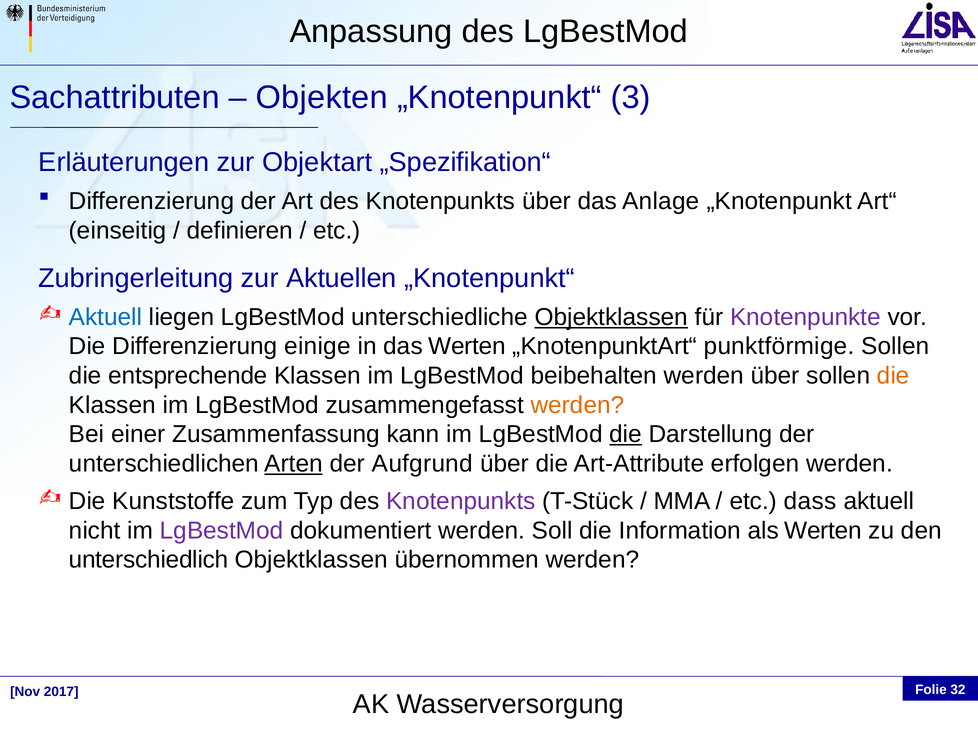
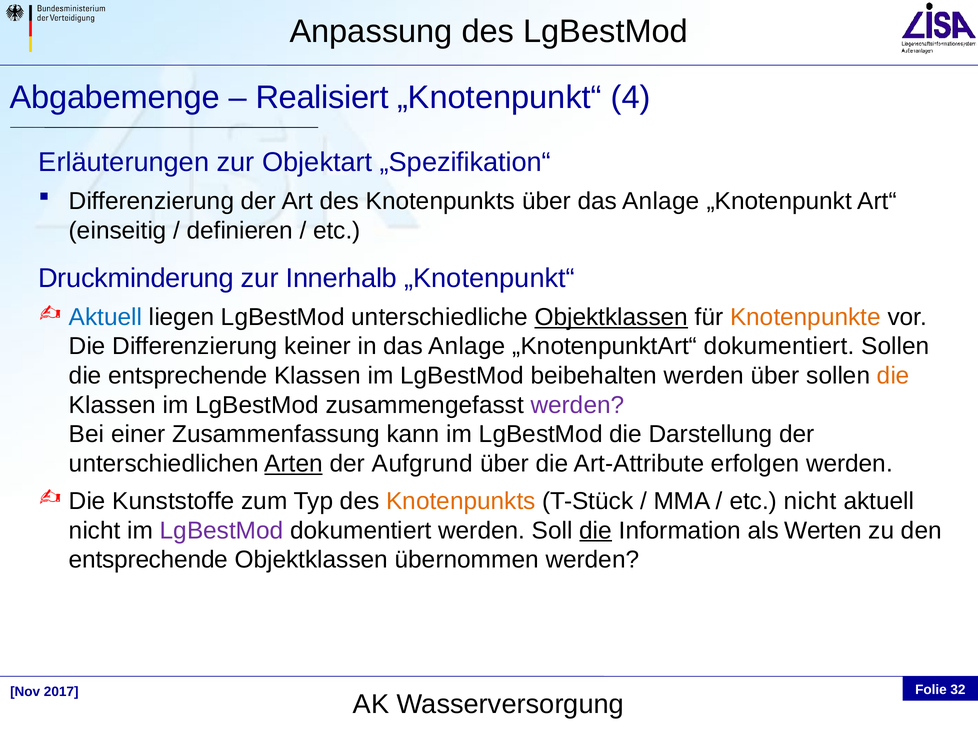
Sachattributen: Sachattributen -> Abgabemenge
Objekten: Objekten -> Realisiert
3: 3 -> 4
Zubringerleitung: Zubringerleitung -> Druckminderung
Aktuellen: Aktuellen -> Innerhalb
Knotenpunkte colour: purple -> orange
einige: einige -> keiner
in das Werten: Werten -> Anlage
„KnotenpunktArt“ punktförmige: punktförmige -> dokumentiert
werden at (577, 405) colour: orange -> purple
die at (626, 435) underline: present -> none
Knotenpunkts at (461, 501) colour: purple -> orange
etc dass: dass -> nicht
die at (596, 531) underline: none -> present
unterschiedlich at (149, 560): unterschiedlich -> entsprechende
